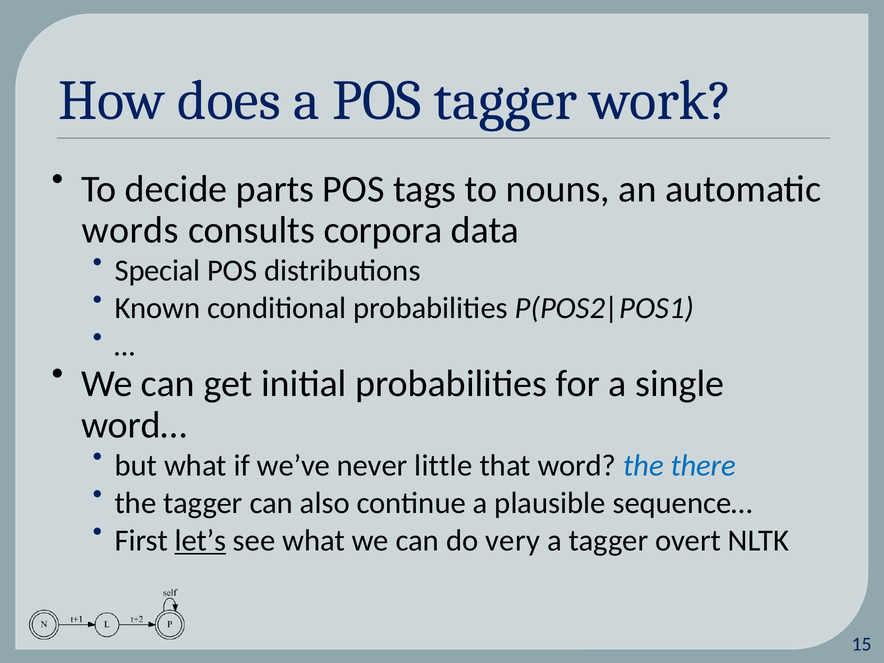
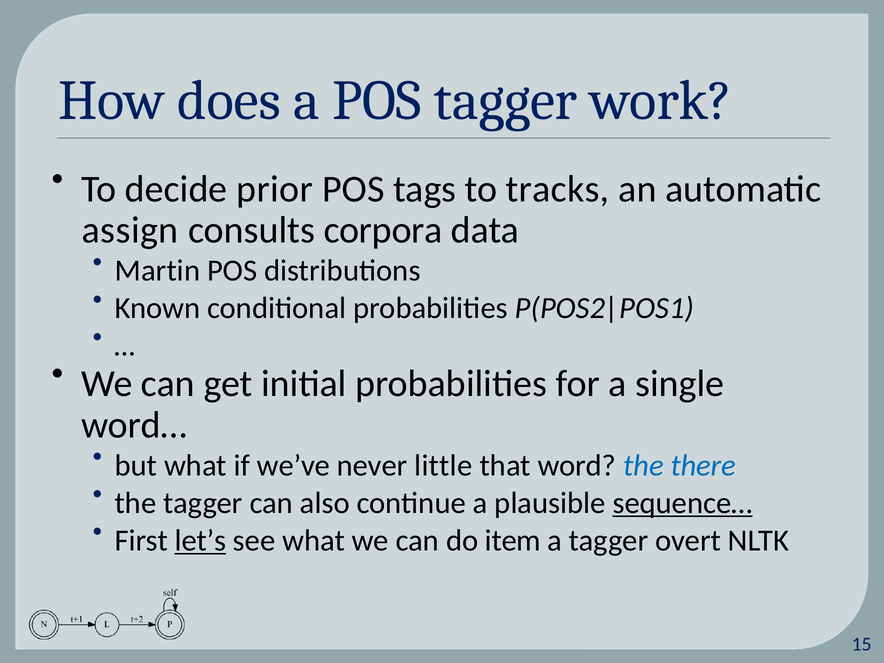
parts: parts -> prior
nouns: nouns -> tracks
words: words -> assign
Special: Special -> Martin
sequence… underline: none -> present
very: very -> item
